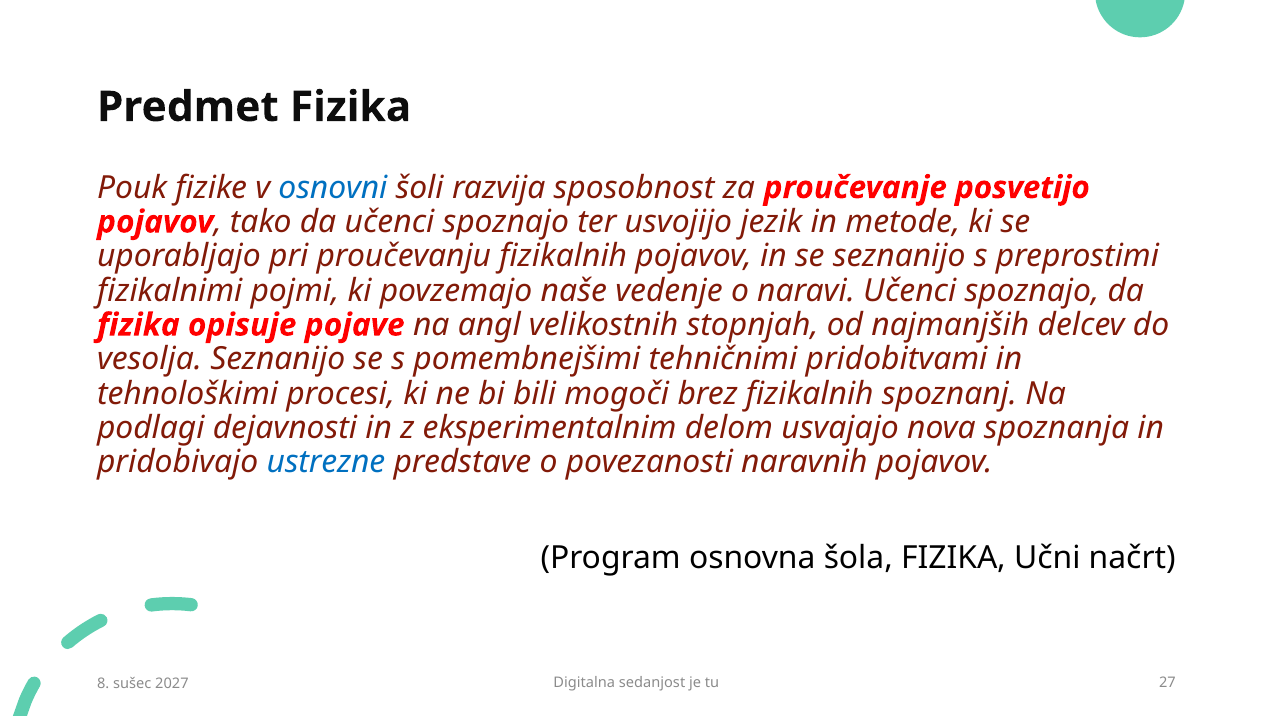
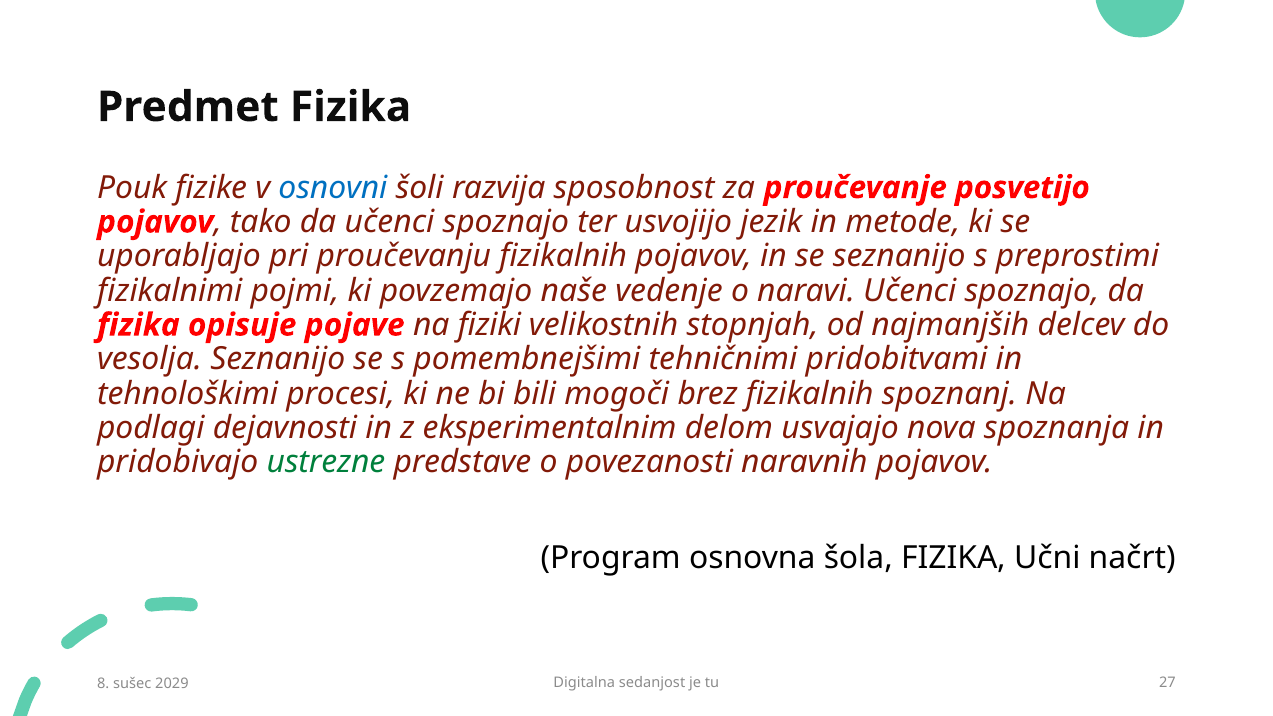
angl: angl -> fiziki
ustrezne colour: blue -> green
2027: 2027 -> 2029
